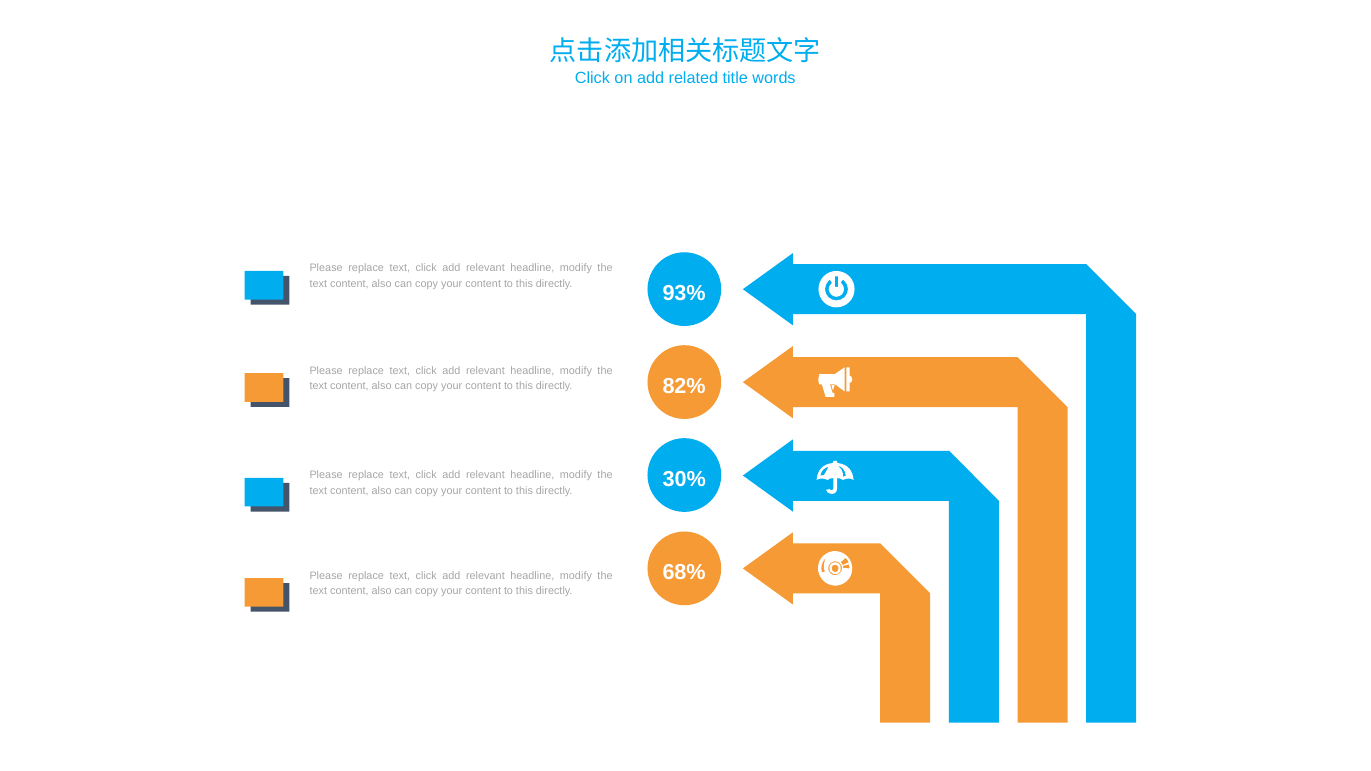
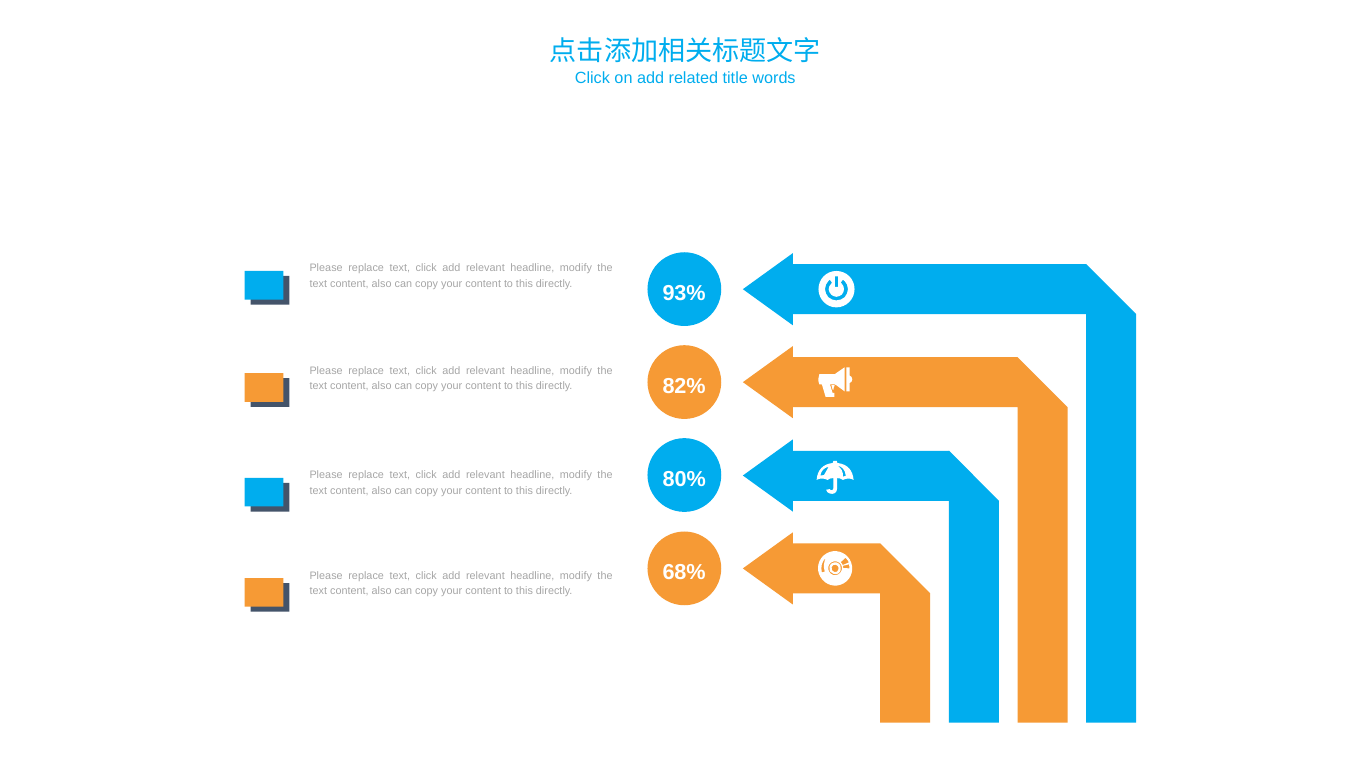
30%: 30% -> 80%
